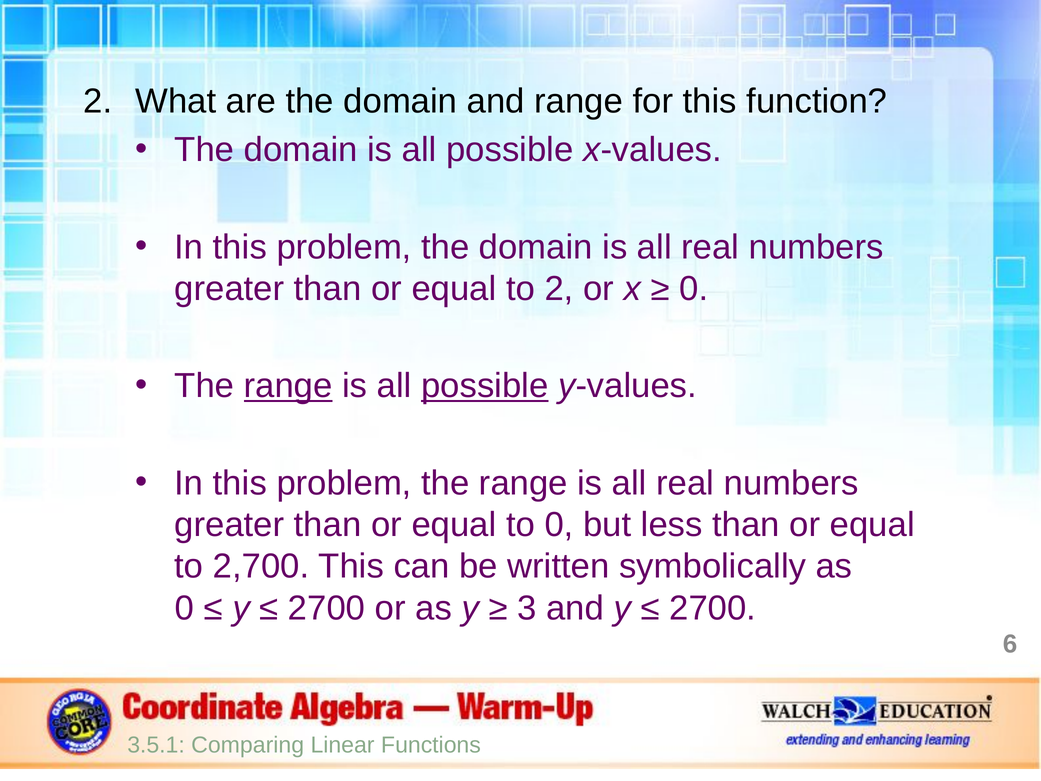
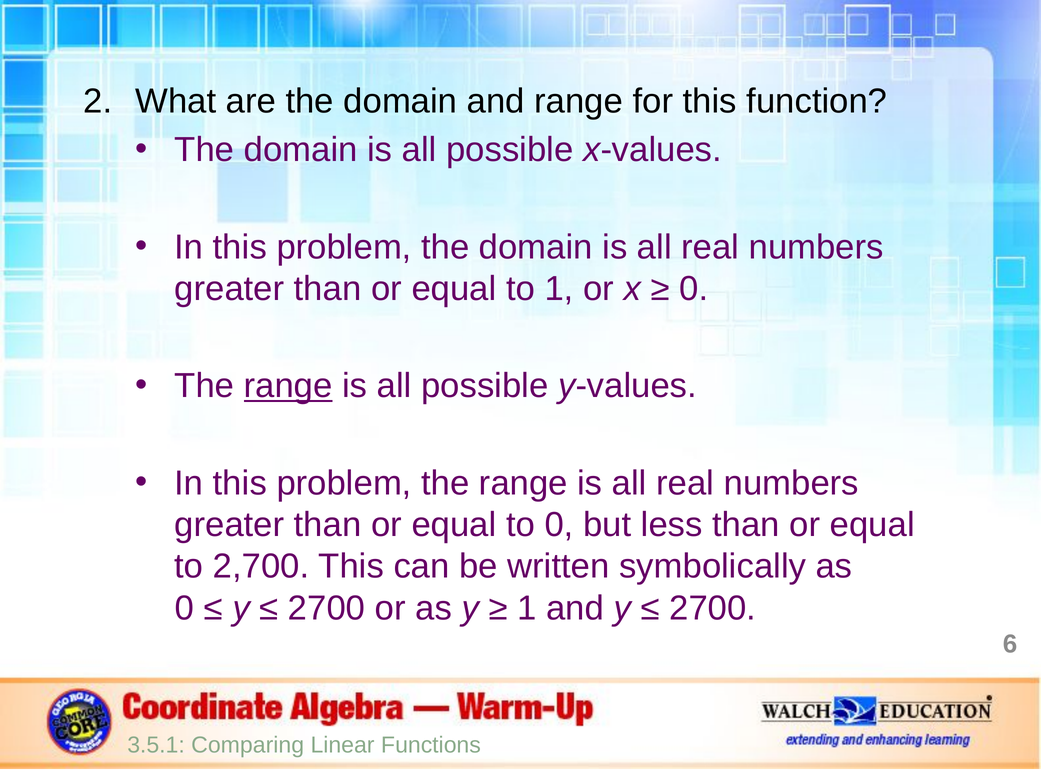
to 2: 2 -> 1
possible at (485, 386) underline: present -> none
3 at (527, 608): 3 -> 1
